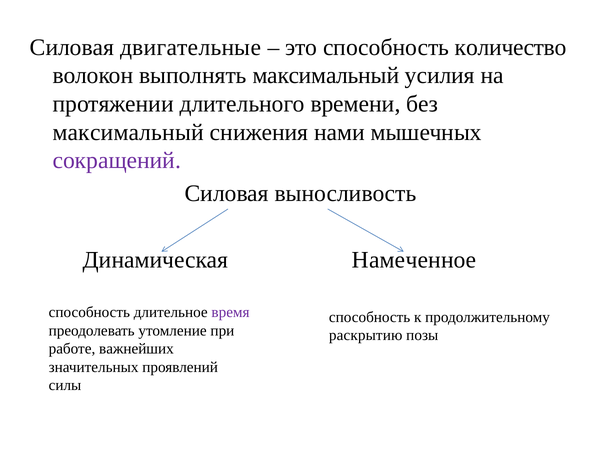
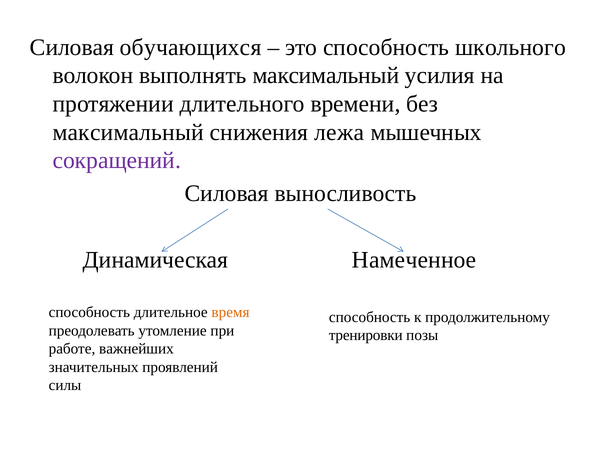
двигательные: двигательные -> обучающихся
количество: количество -> школьного
нами: нами -> лежа
время colour: purple -> orange
раскрытию: раскрытию -> тренировки
